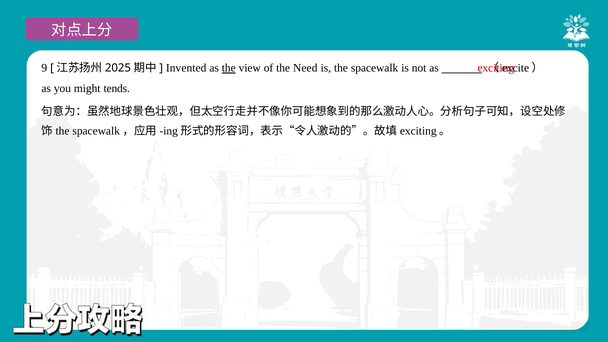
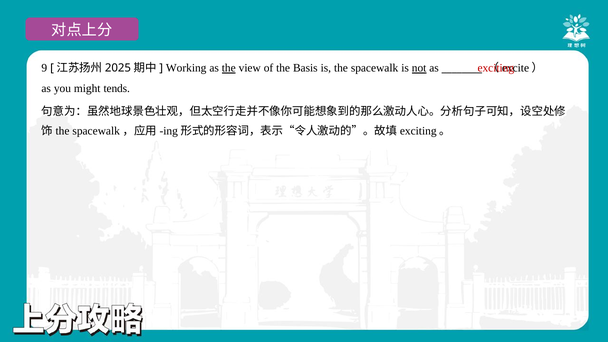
Invented: Invented -> Working
Need: Need -> Basis
not underline: none -> present
